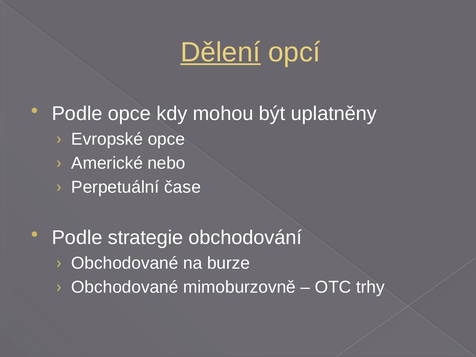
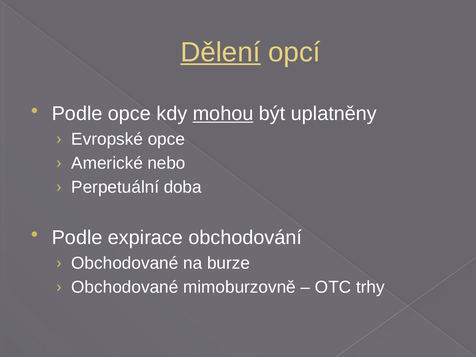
mohou underline: none -> present
čase: čase -> doba
strategie: strategie -> expirace
